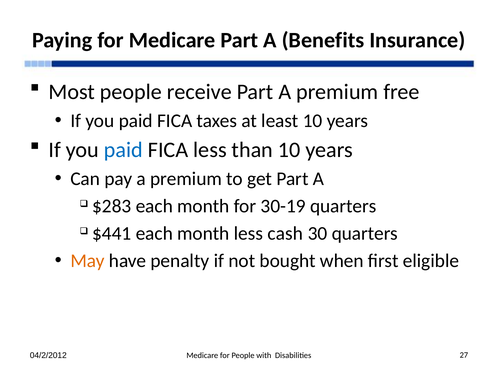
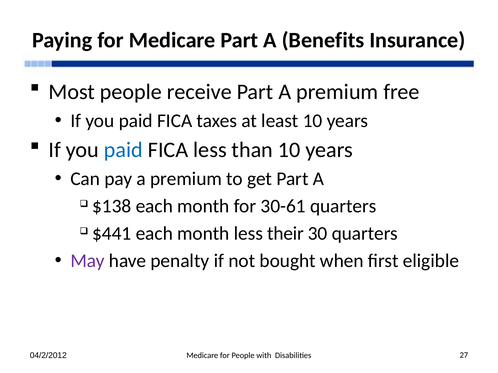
$283: $283 -> $138
30-19: 30-19 -> 30-61
cash: cash -> their
May colour: orange -> purple
